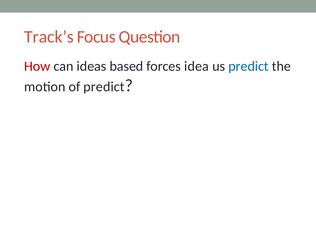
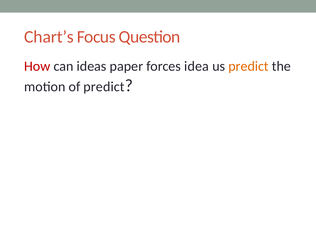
Track’s: Track’s -> Chart’s
based: based -> paper
predict at (248, 66) colour: blue -> orange
